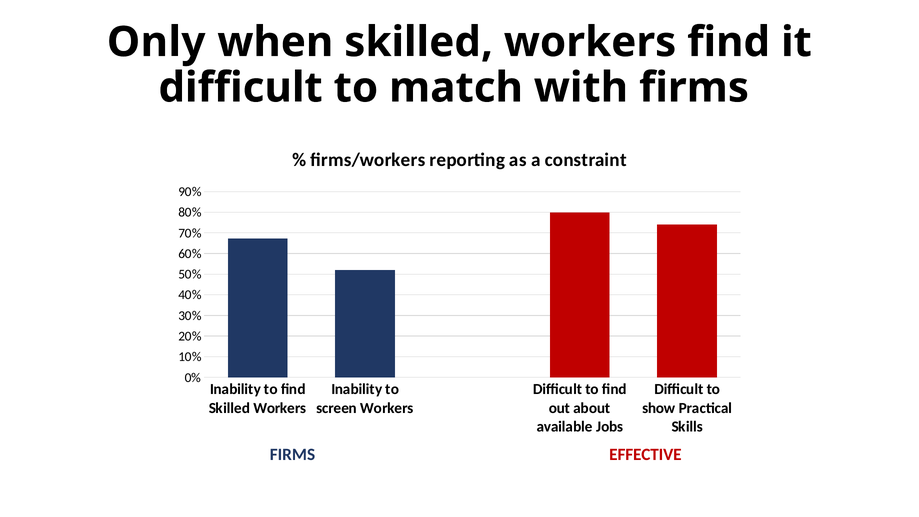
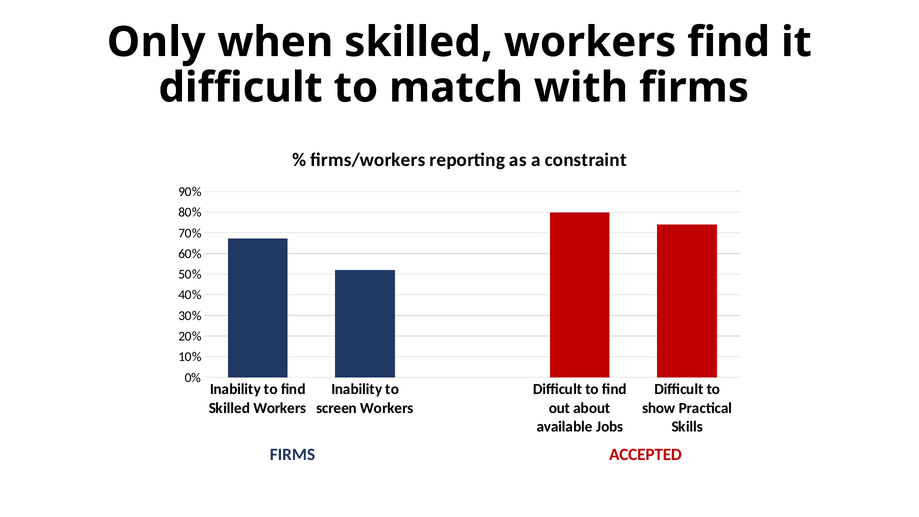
EFFECTIVE: EFFECTIVE -> ACCEPTED
